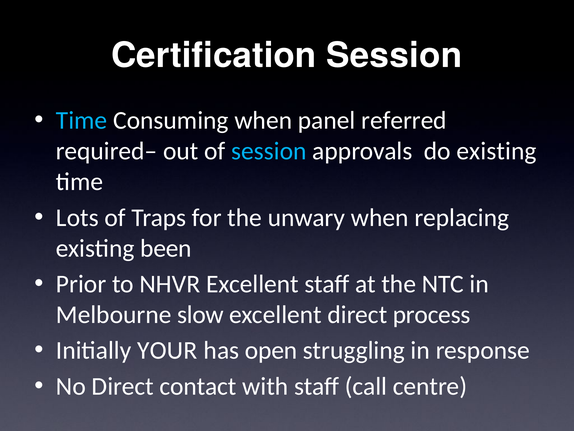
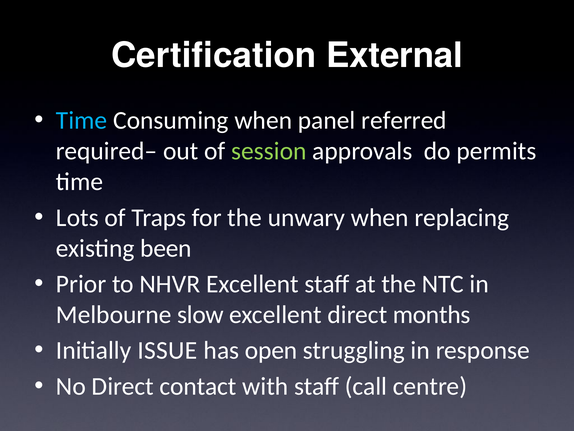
Certification Session: Session -> External
session at (269, 151) colour: light blue -> light green
do existing: existing -> permits
process: process -> months
YOUR: YOUR -> ISSUE
